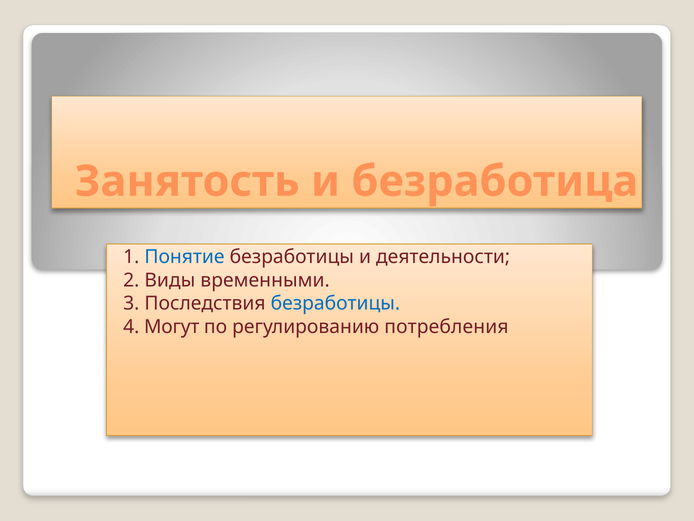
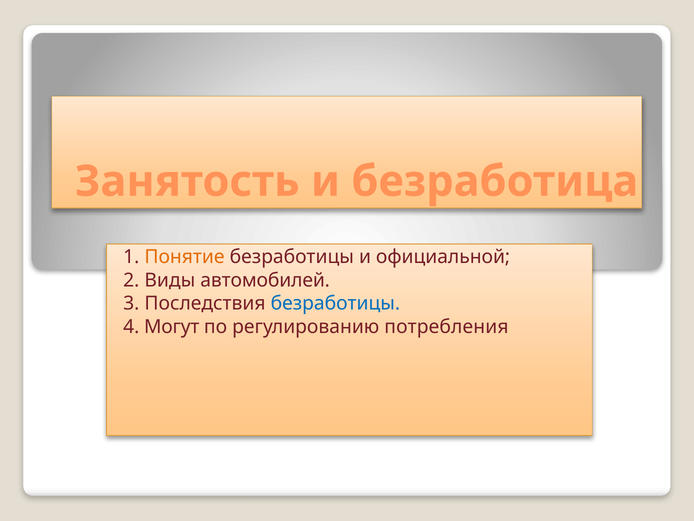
Понятие colour: blue -> orange
деятельности: деятельности -> официальной
временными: временными -> автомобилей
